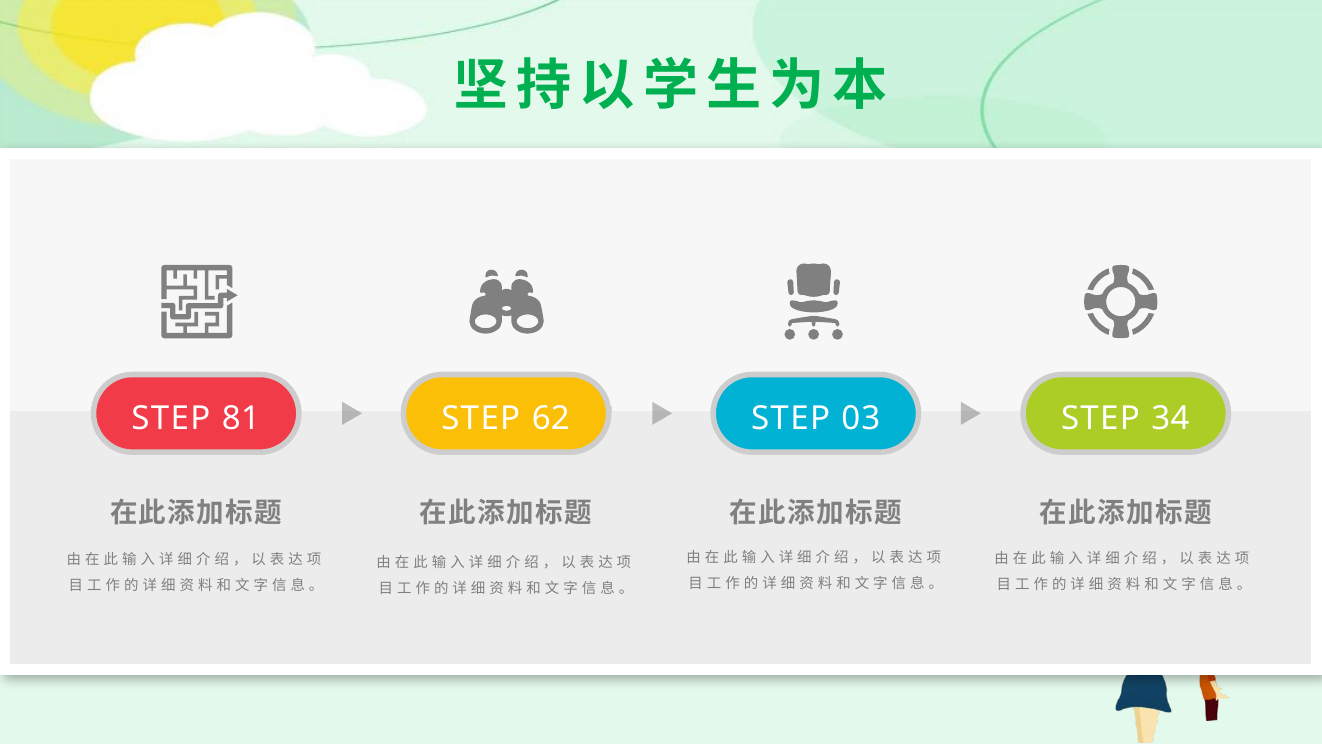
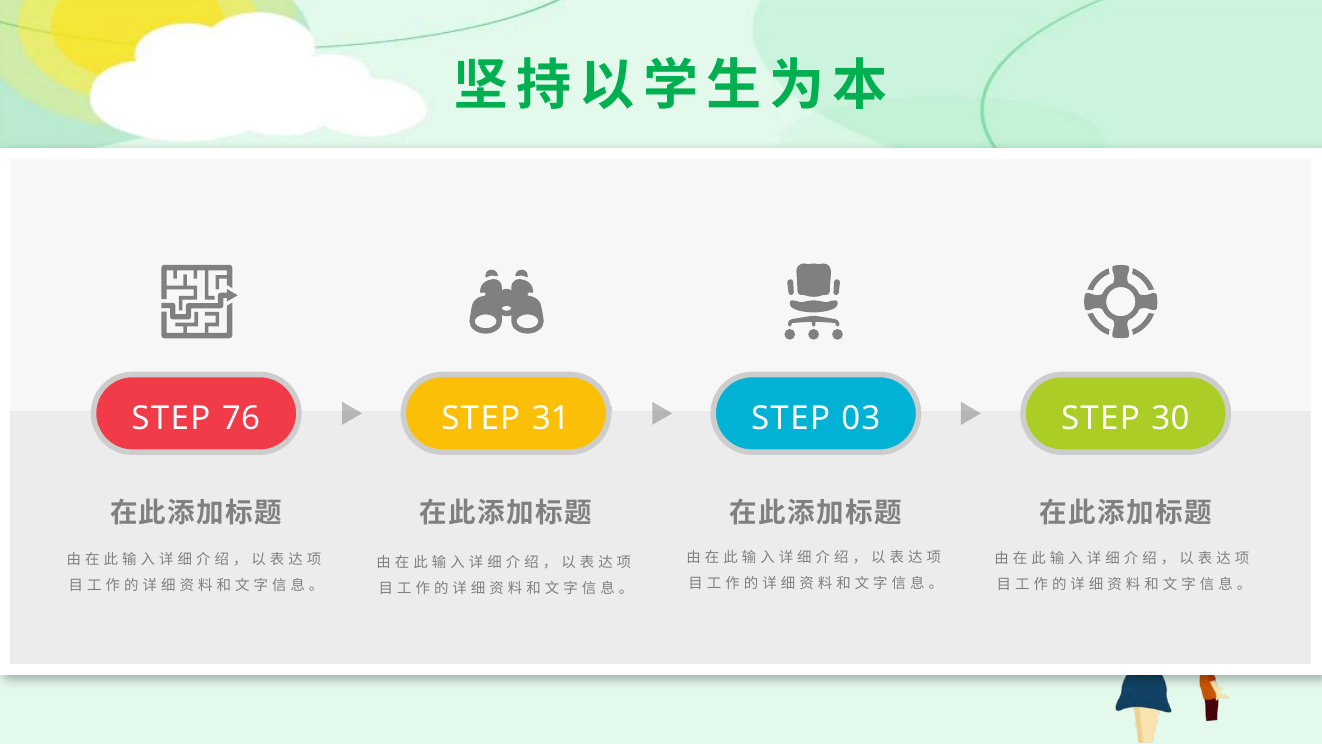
81: 81 -> 76
62: 62 -> 31
34: 34 -> 30
